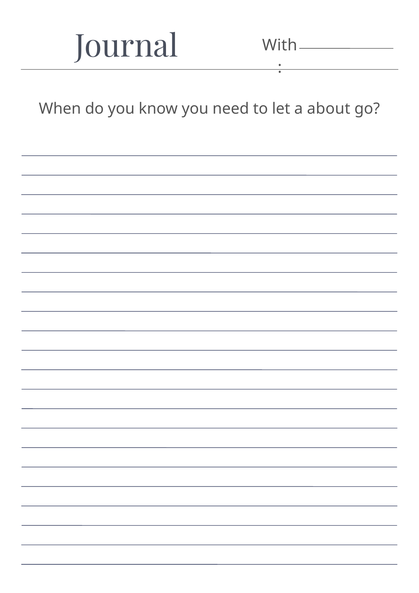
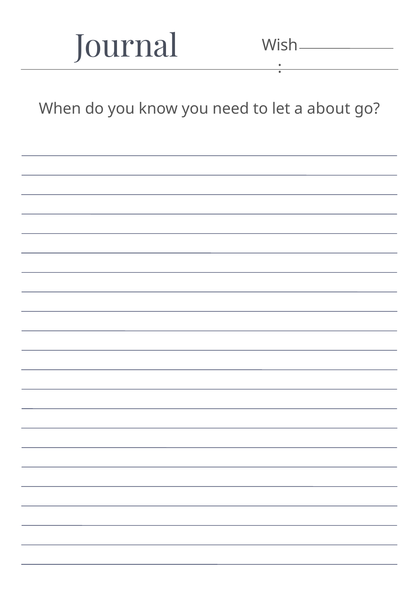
With: With -> Wish
